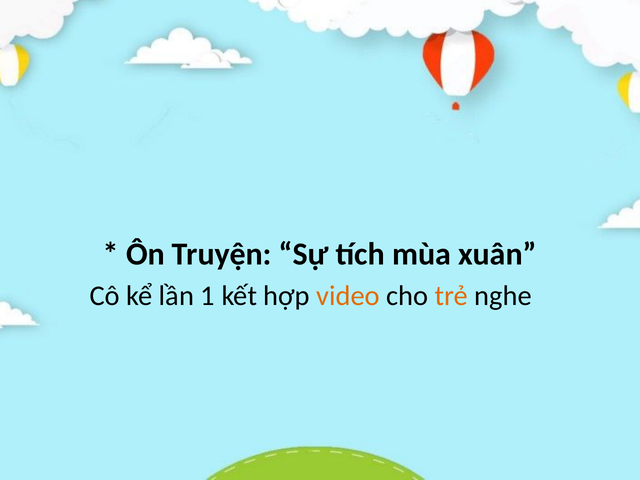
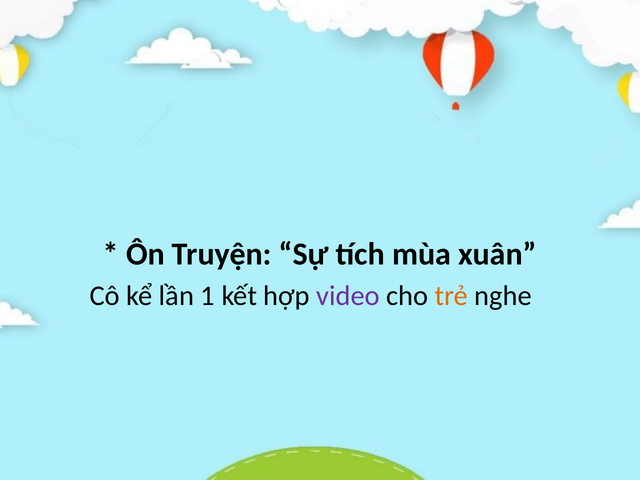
video colour: orange -> purple
